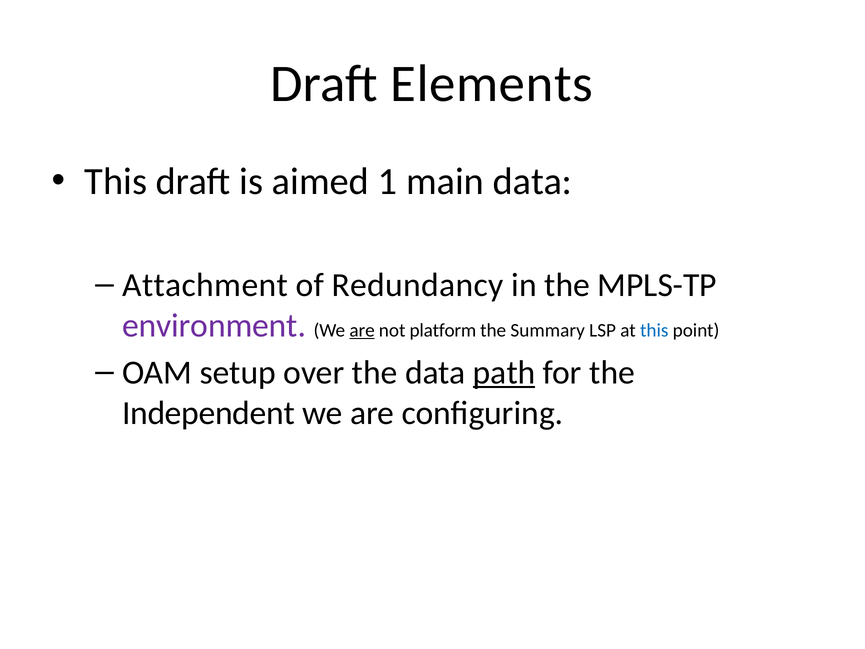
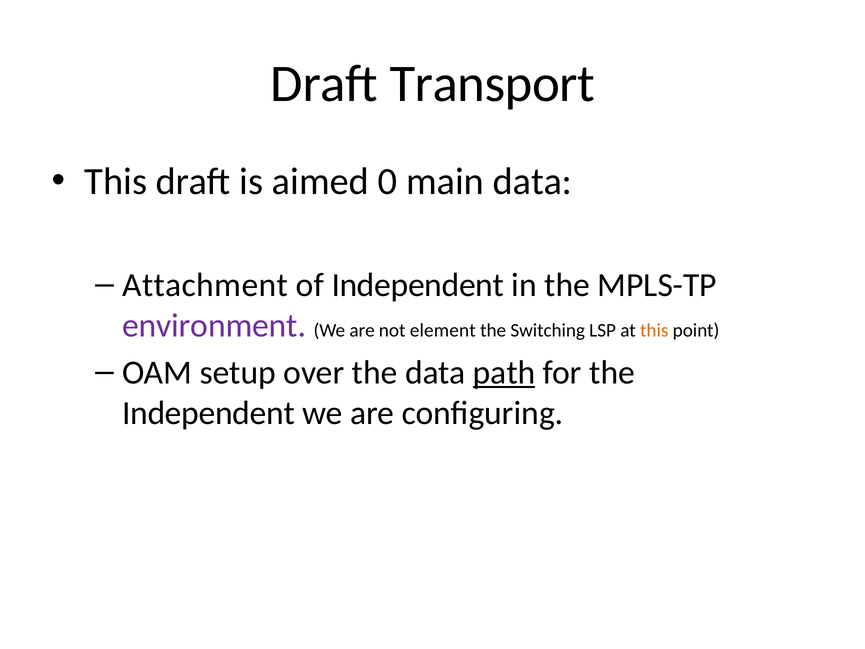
Elements: Elements -> Transport
1: 1 -> 0
of Redundancy: Redundancy -> Independent
are at (362, 330) underline: present -> none
platform: platform -> element
Summary: Summary -> Switching
this at (654, 330) colour: blue -> orange
